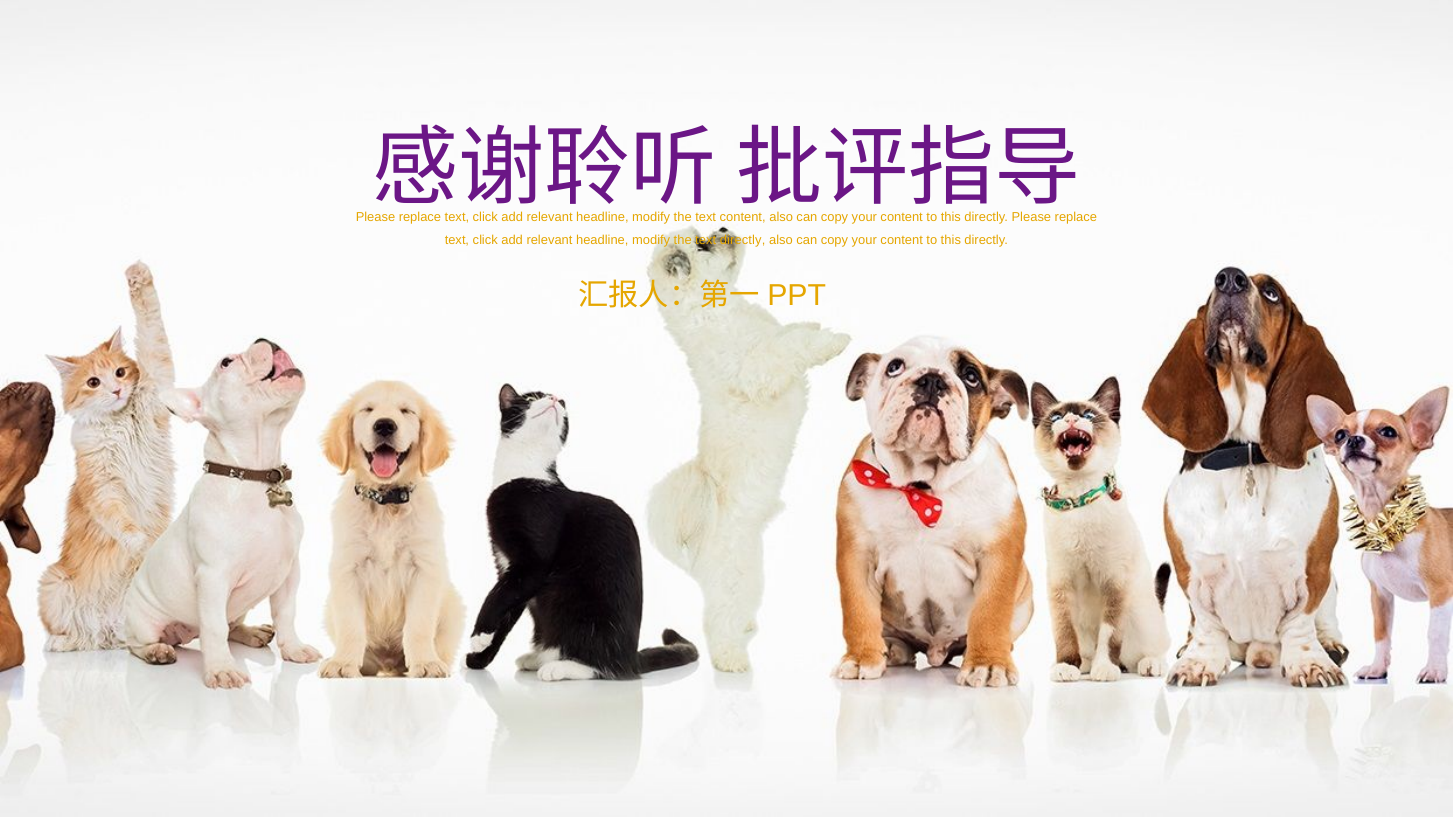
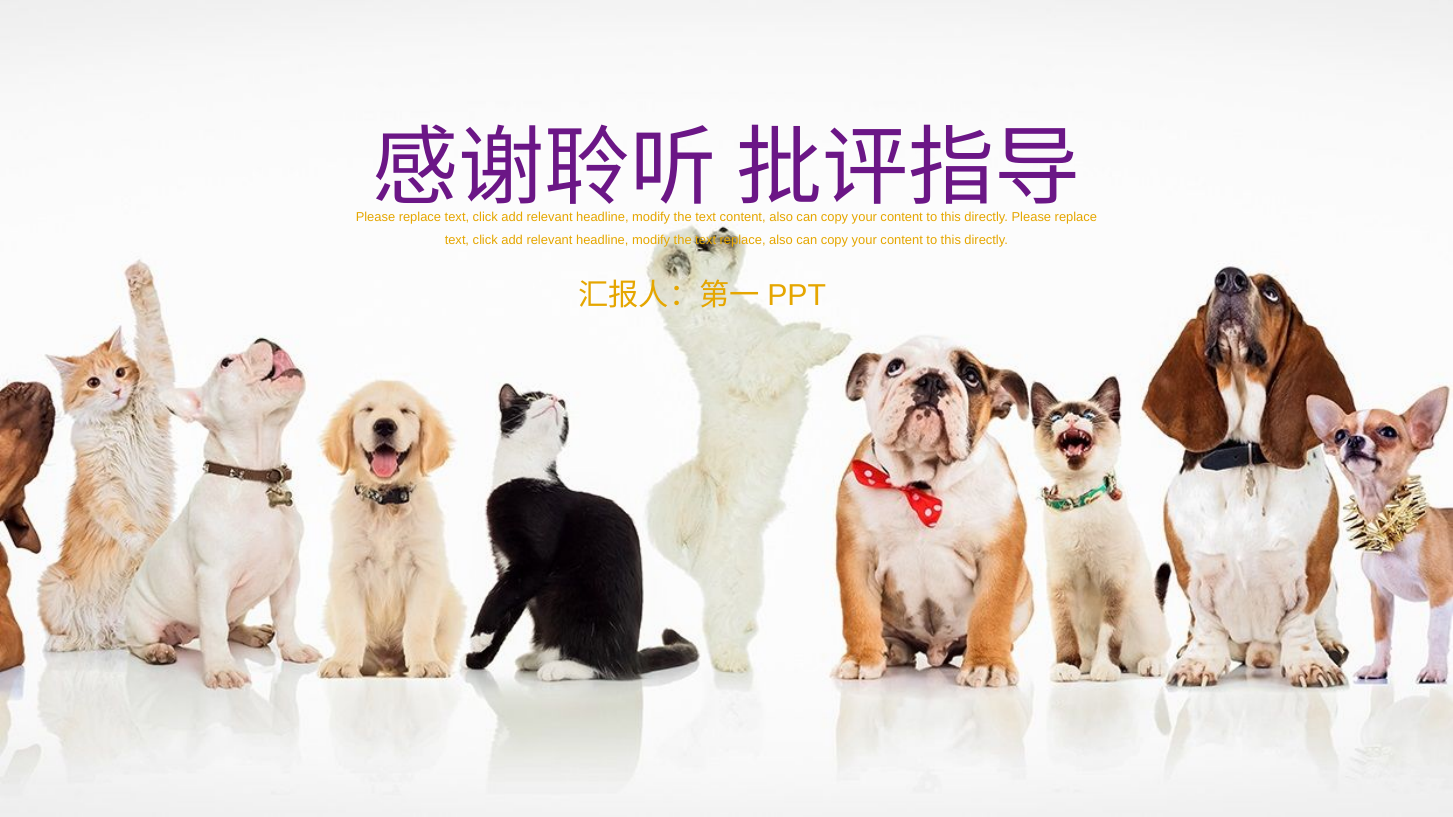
text directly: directly -> replace
